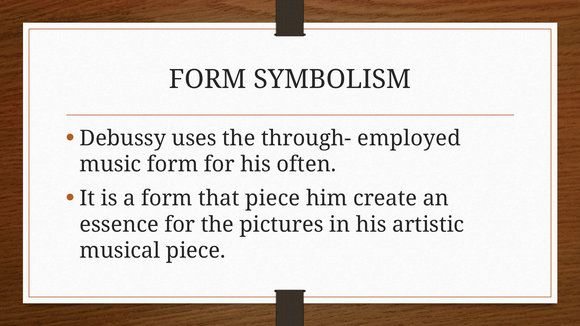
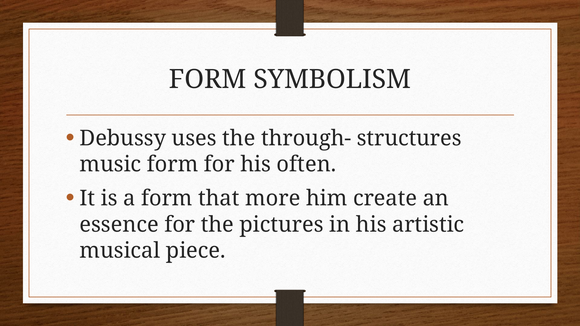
employed: employed -> structures
that piece: piece -> more
